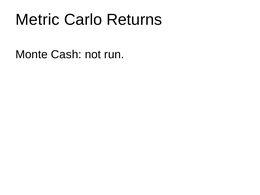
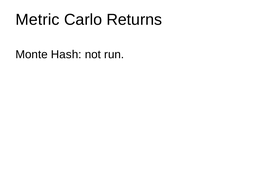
Cash: Cash -> Hash
